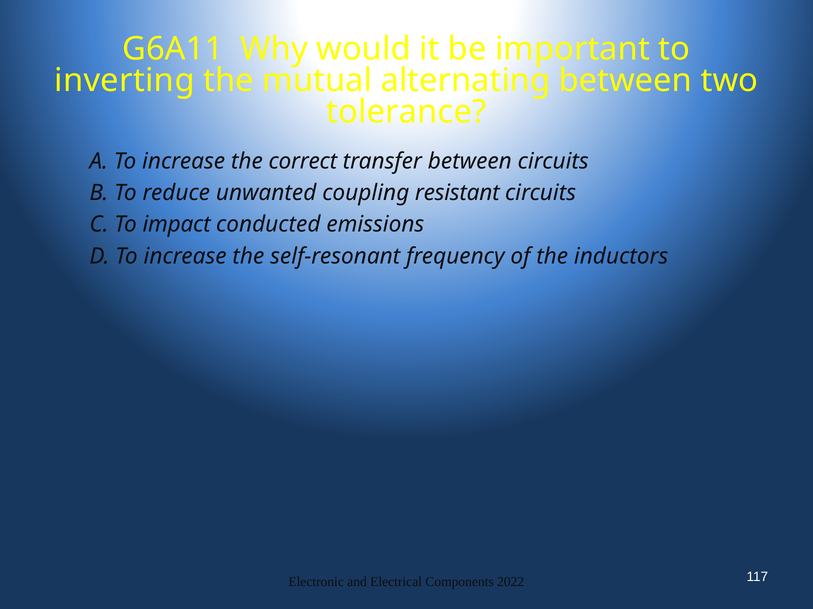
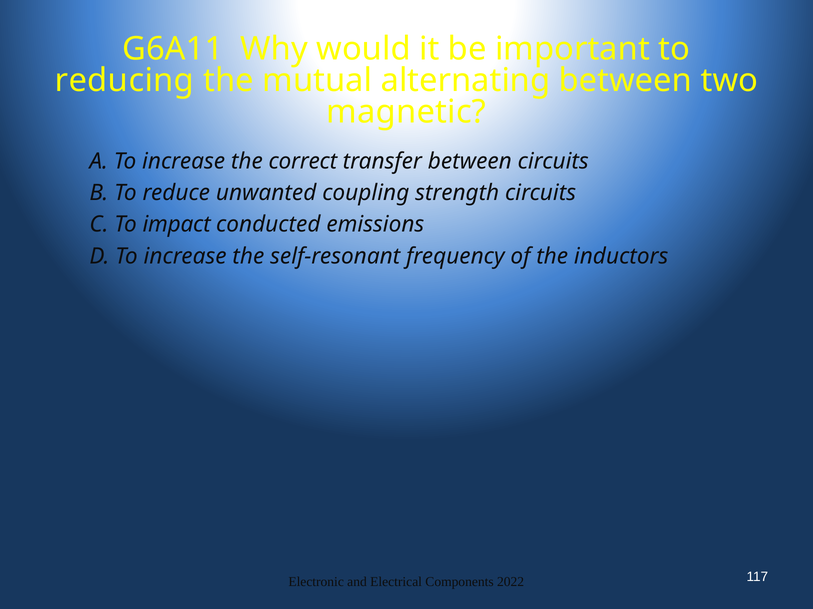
inverting: inverting -> reducing
tolerance: tolerance -> magnetic
resistant: resistant -> strength
